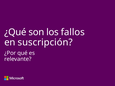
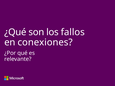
suscripción: suscripción -> conexiones
